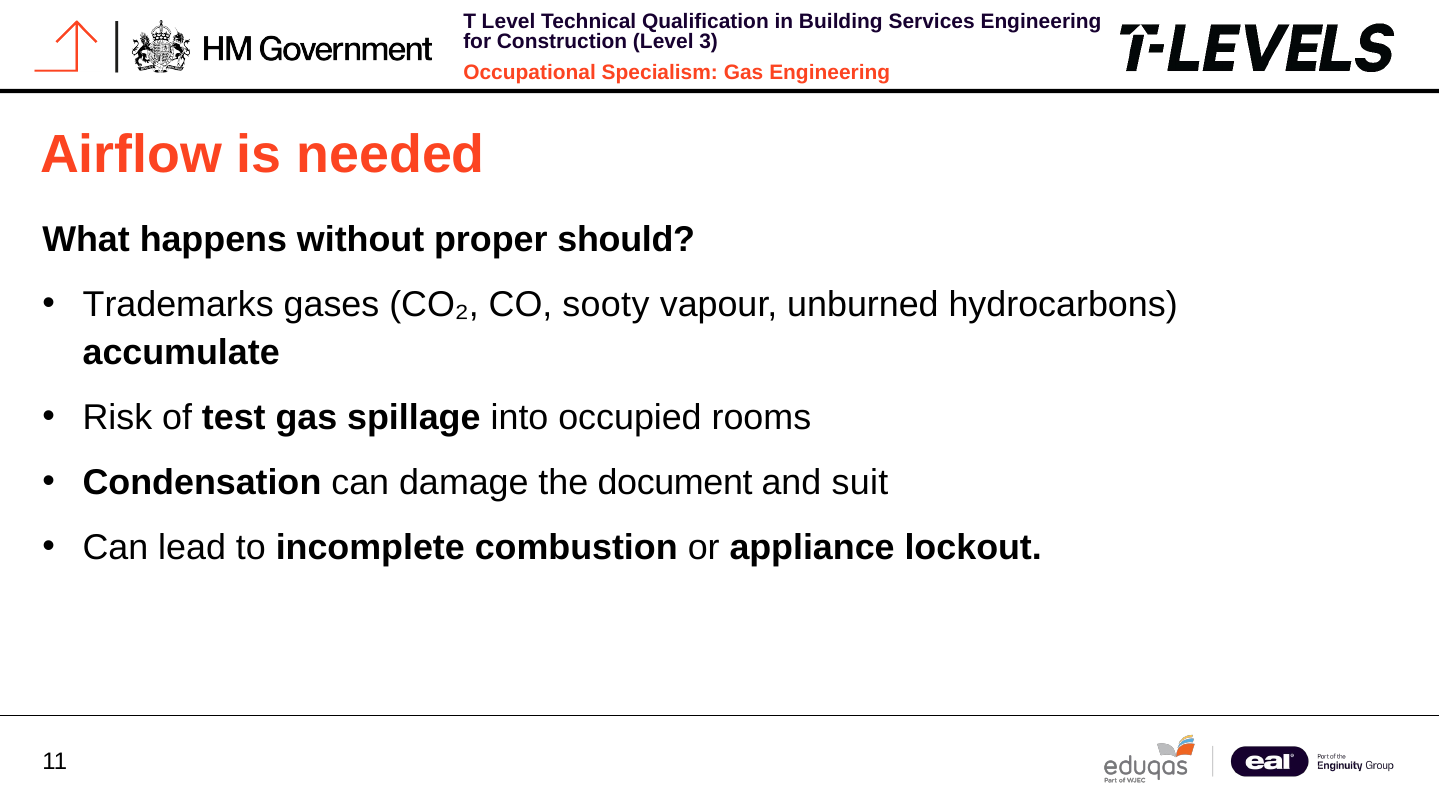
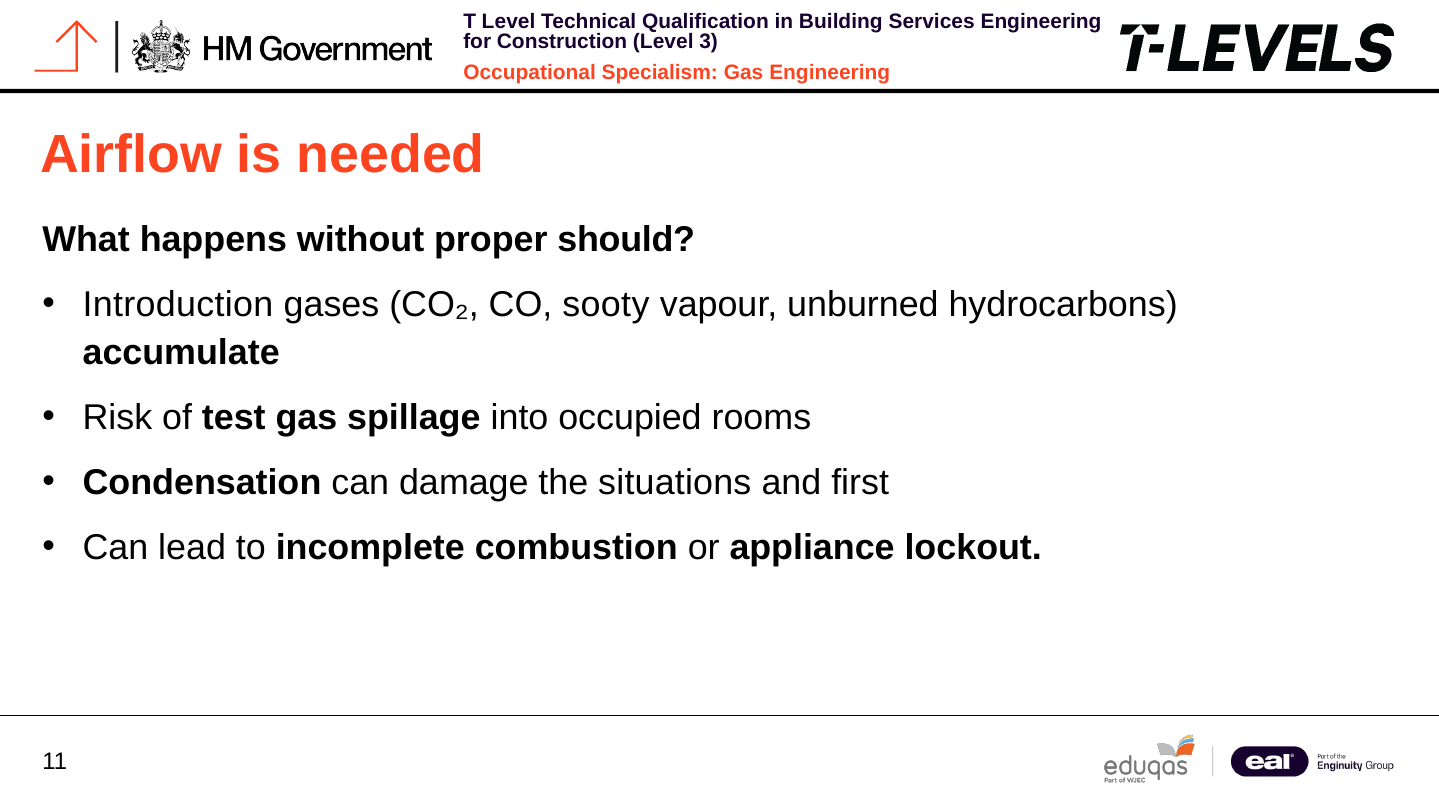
Trademarks: Trademarks -> Introduction
document: document -> situations
suit: suit -> first
